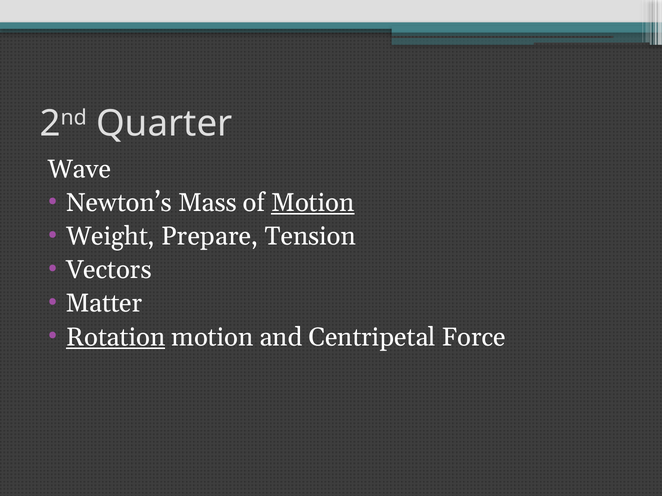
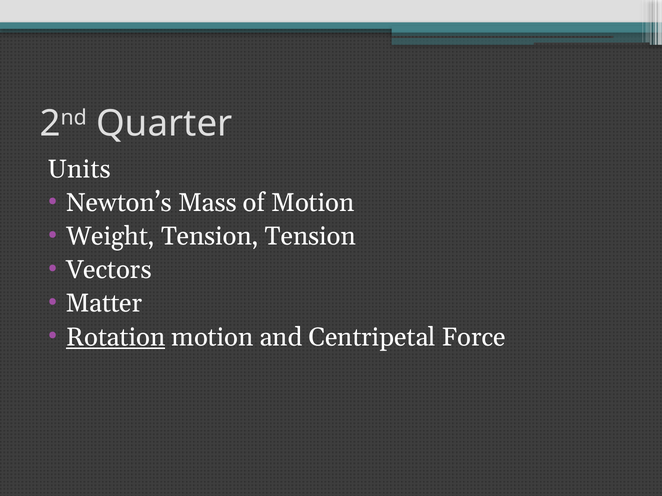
Wave: Wave -> Units
Motion at (313, 203) underline: present -> none
Weight Prepare: Prepare -> Tension
